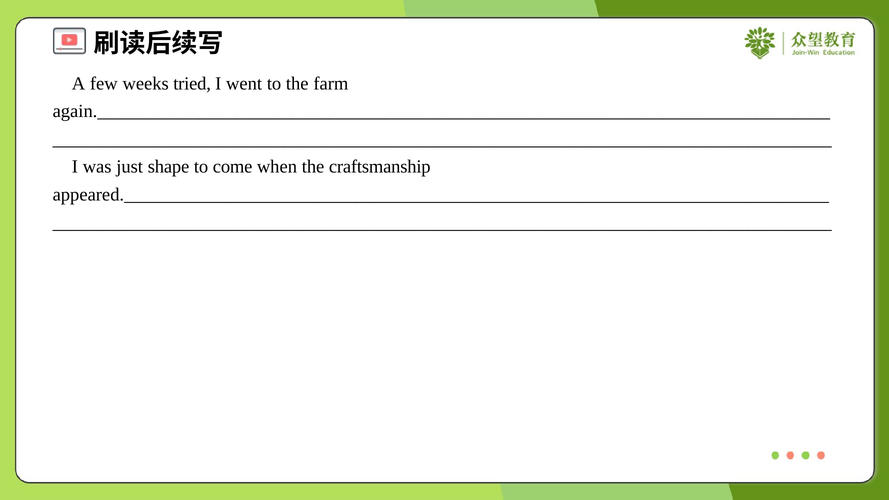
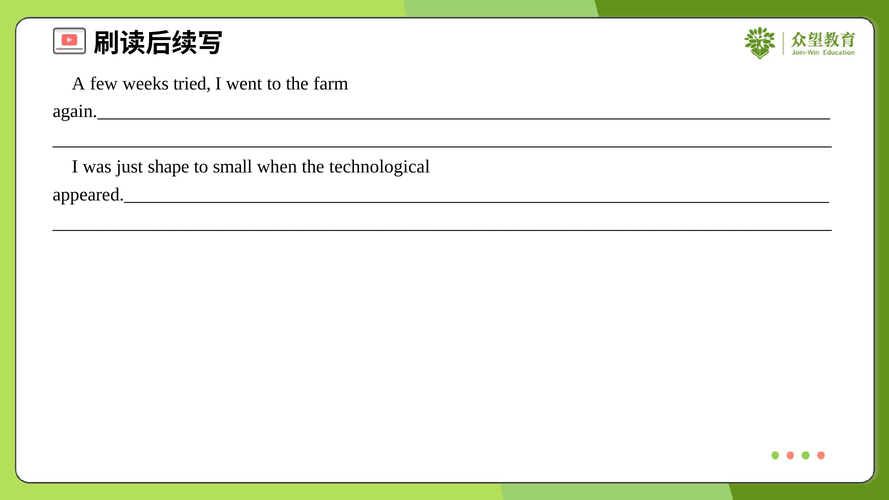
come: come -> small
craftsmanship: craftsmanship -> technological
